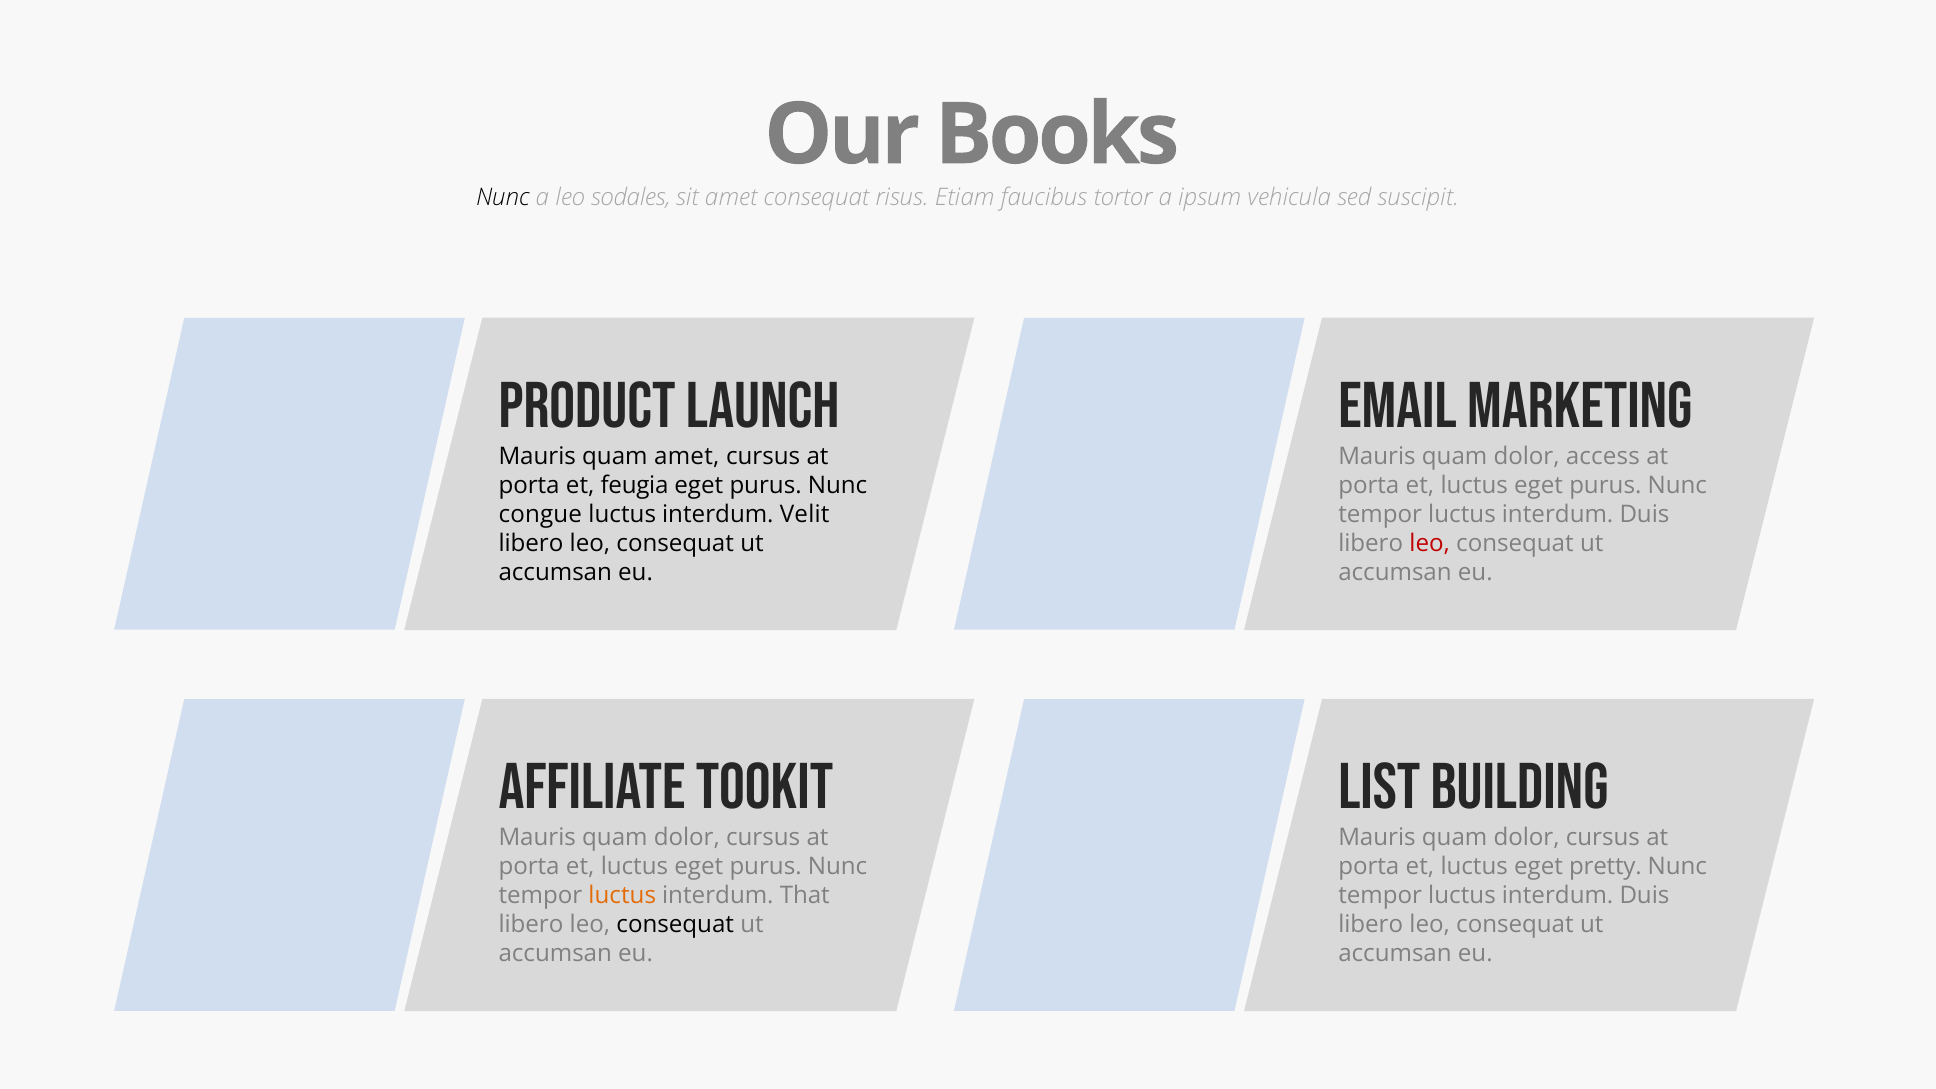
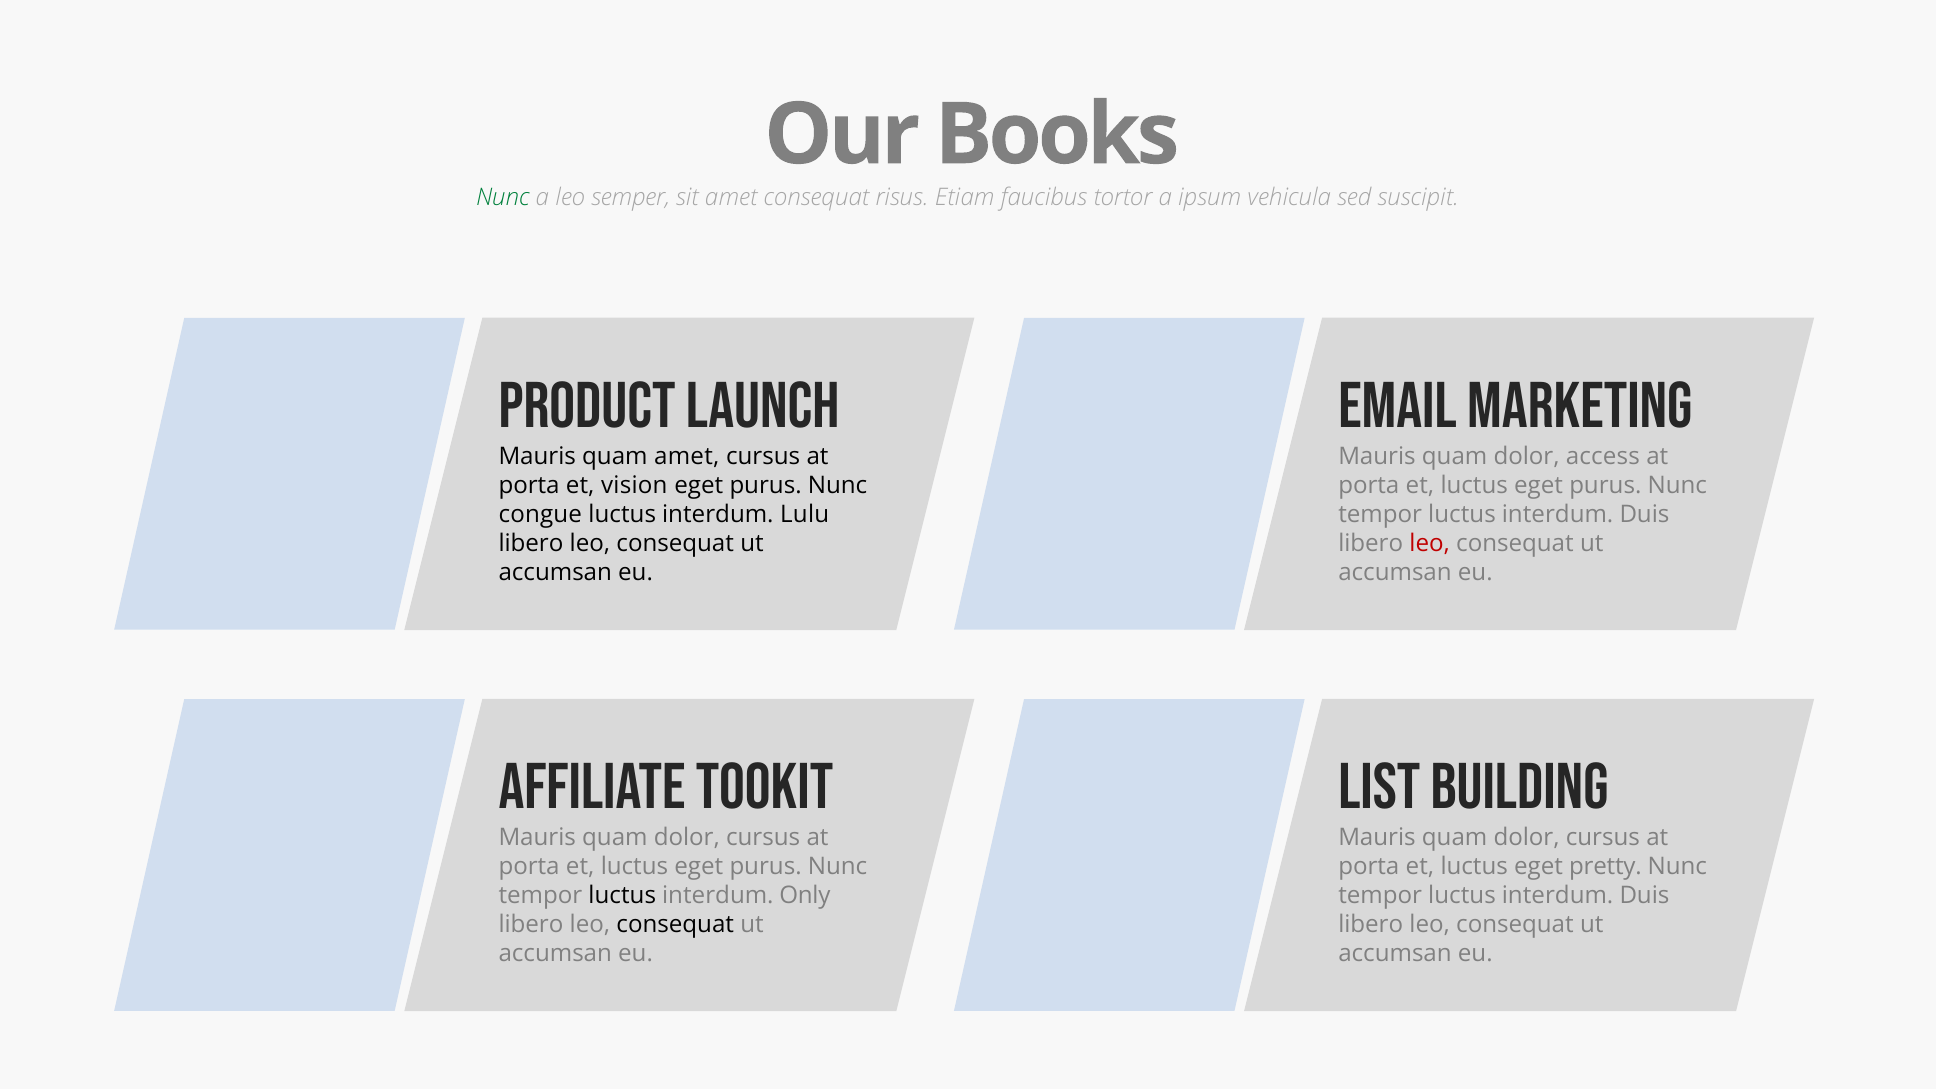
Nunc at (503, 198) colour: black -> green
sodales: sodales -> semper
feugia: feugia -> vision
Velit: Velit -> Lulu
luctus at (622, 895) colour: orange -> black
That: That -> Only
